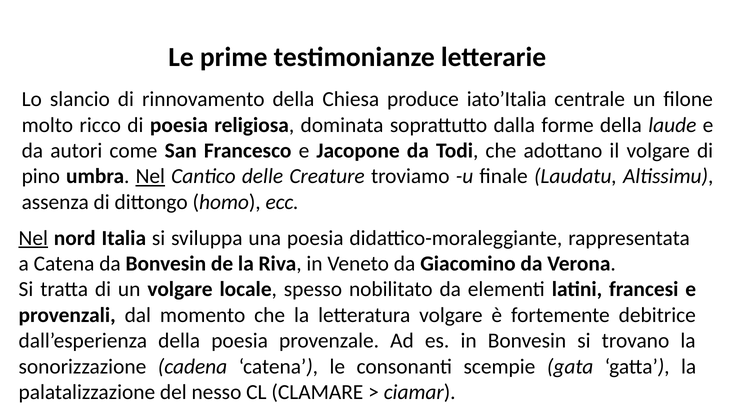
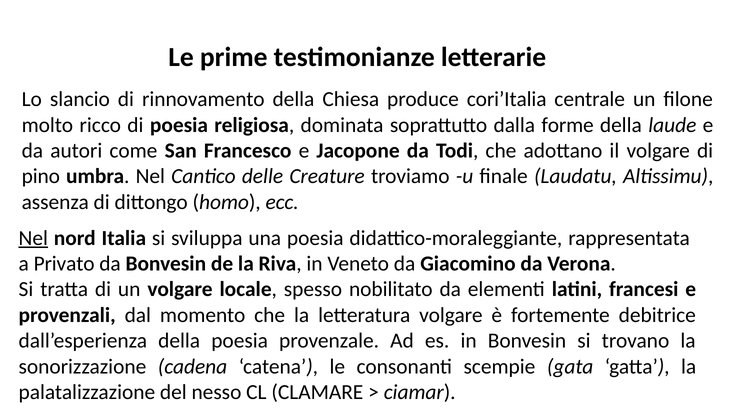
iato’Italia: iato’Italia -> cori’Italia
Nel at (150, 176) underline: present -> none
a Catena: Catena -> Privato
